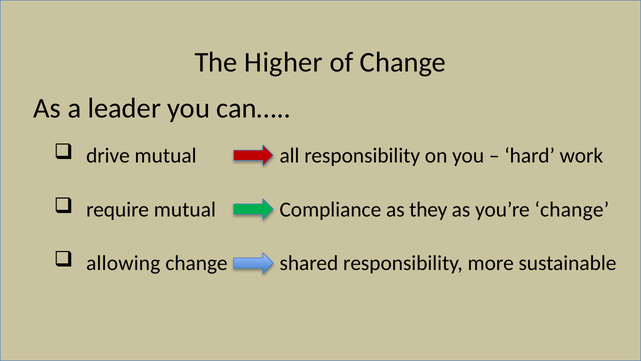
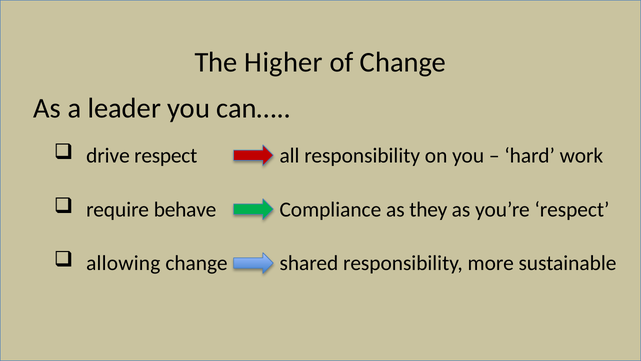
drive mutual: mutual -> respect
require mutual: mutual -> behave
you’re change: change -> respect
